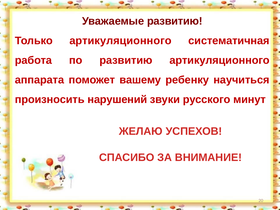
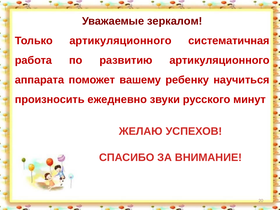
Уважаемые развитию: развитию -> зеркалом
нарушений: нарушений -> ежедневно
